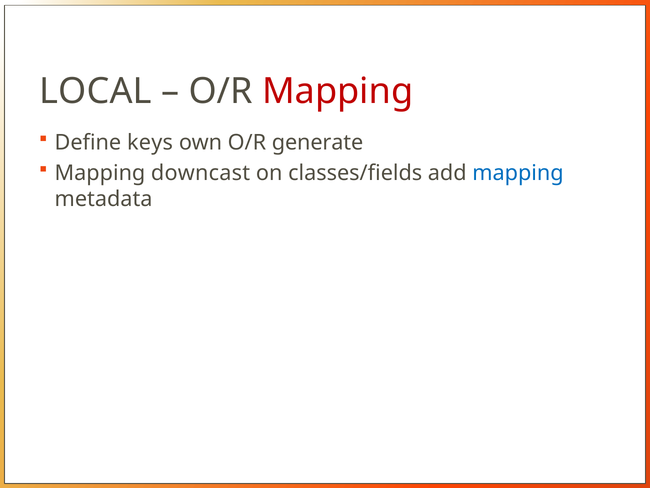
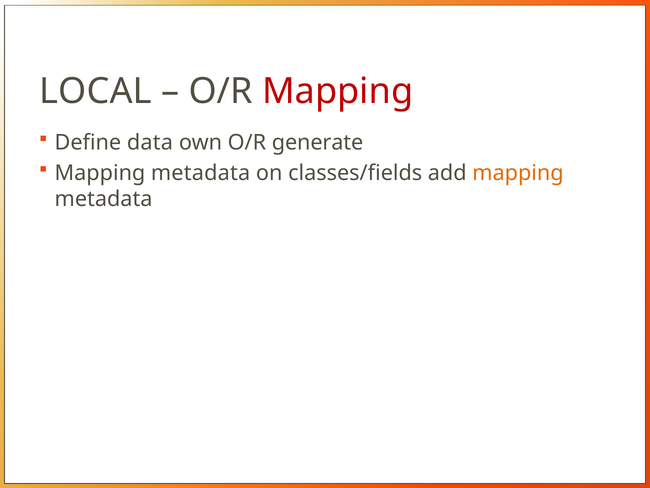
keys: keys -> data
downcast at (201, 173): downcast -> metadata
mapping at (518, 173) colour: blue -> orange
